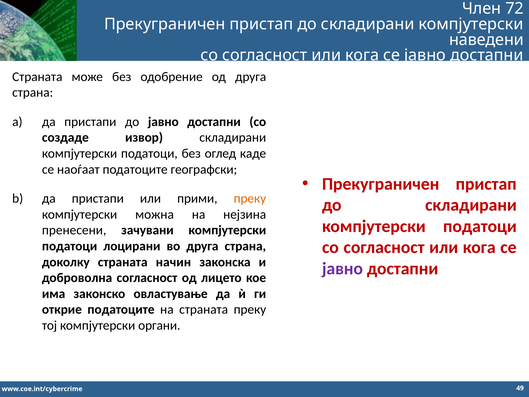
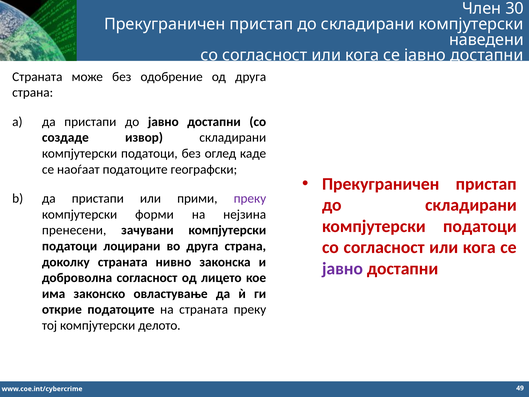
72: 72 -> 30
преку at (250, 198) colour: orange -> purple
можна: можна -> форми
начин: начин -> нивно
органи: органи -> делото
